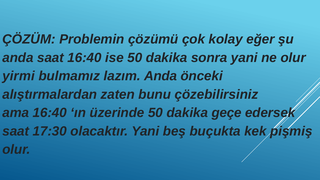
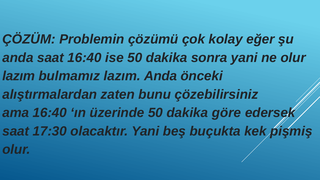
yirmi at (19, 76): yirmi -> lazım
geçe: geçe -> göre
